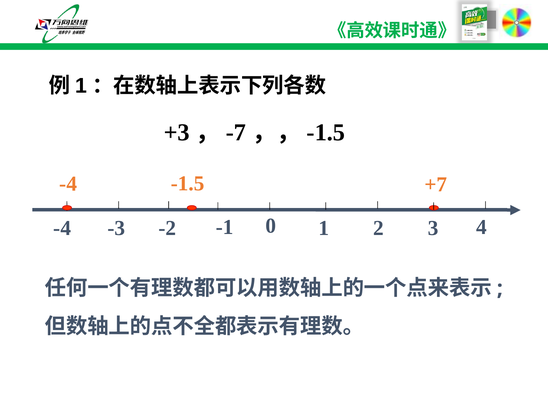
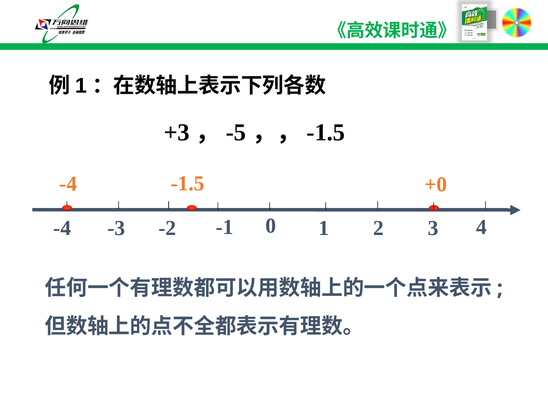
-7: -7 -> -5
+7: +7 -> +0
